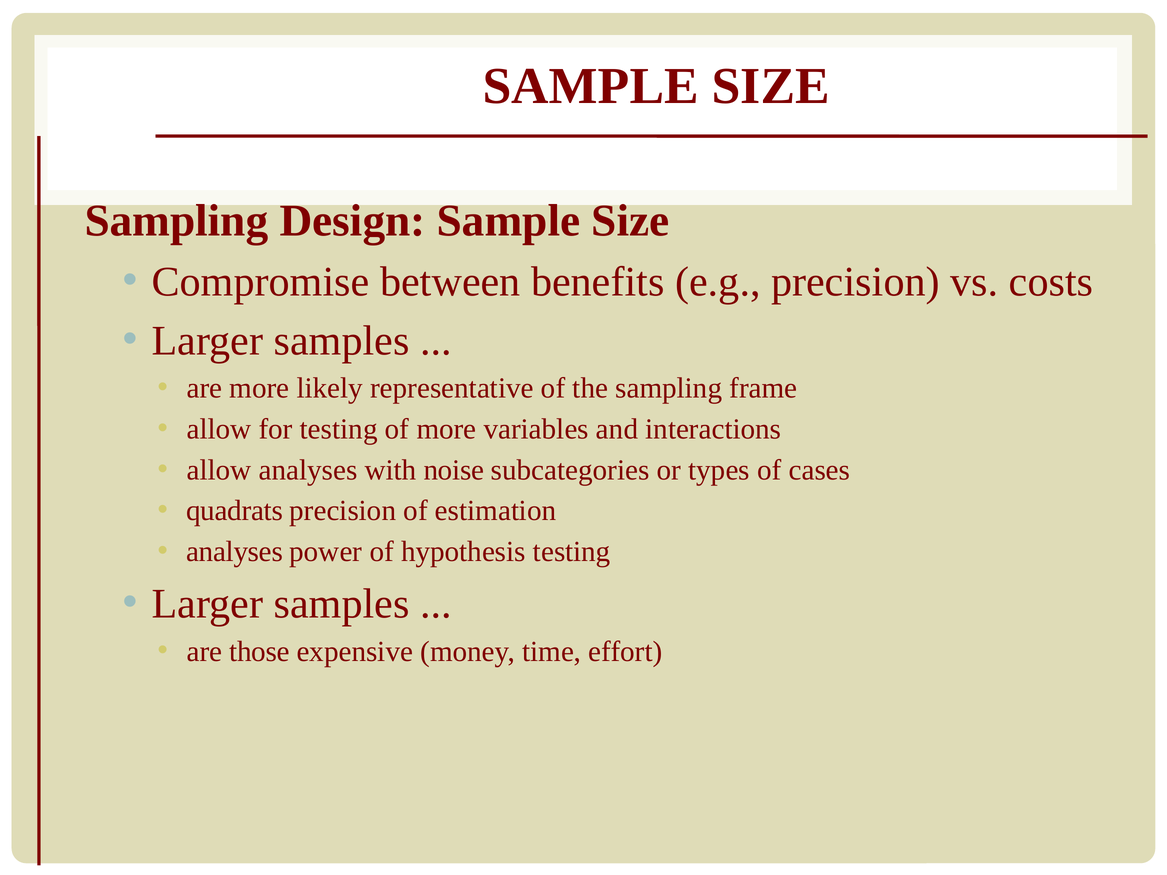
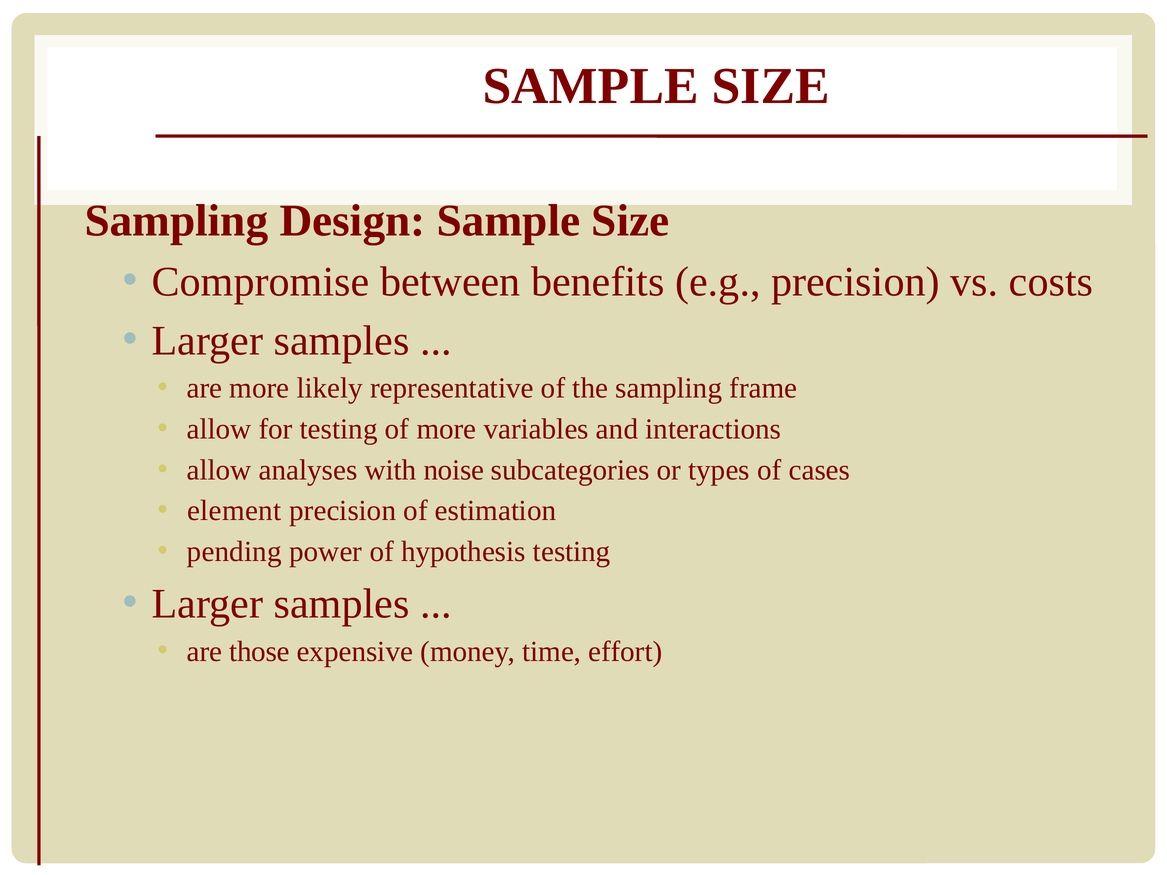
quadrats: quadrats -> element
analyses at (235, 552): analyses -> pending
